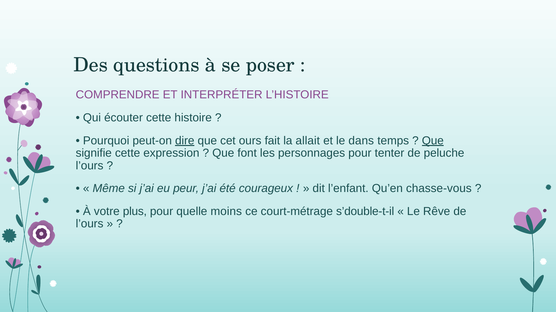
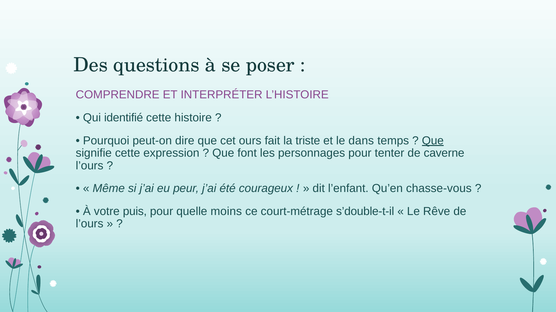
écouter: écouter -> identifié
dire underline: present -> none
allait: allait -> triste
peluche: peluche -> caverne
plus: plus -> puis
